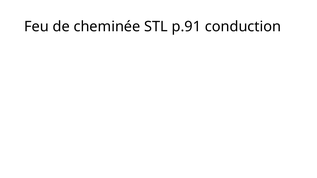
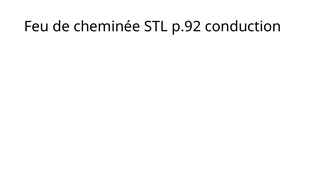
p.91: p.91 -> p.92
